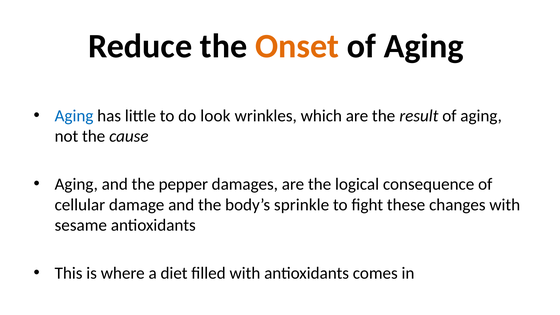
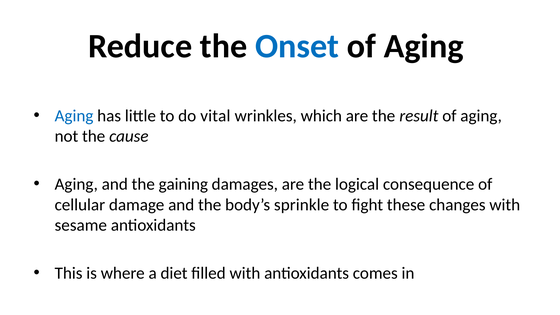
Onset colour: orange -> blue
look: look -> vital
pepper: pepper -> gaining
